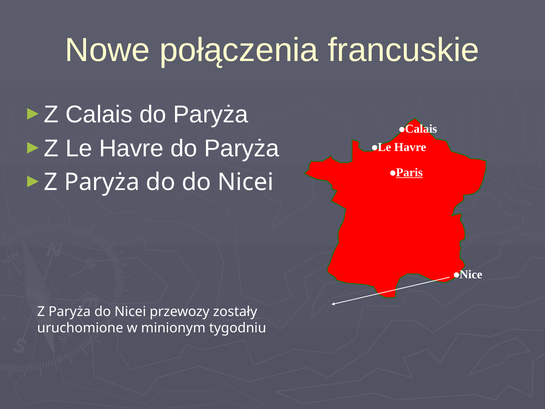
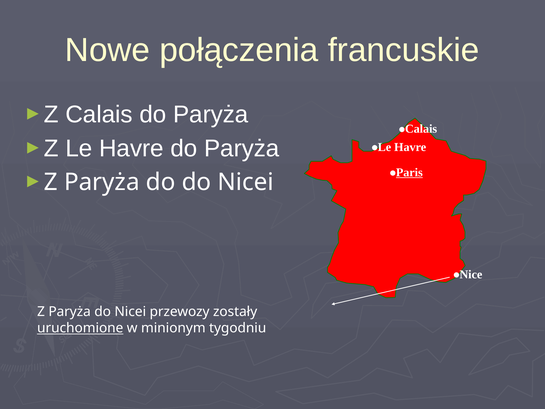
uruchomione underline: none -> present
